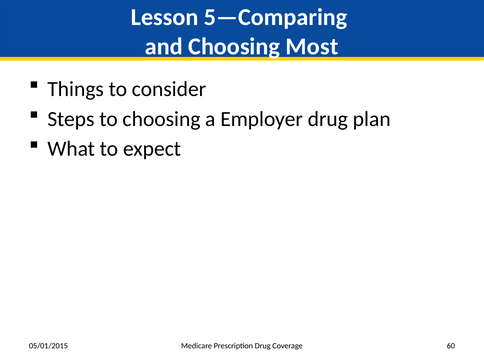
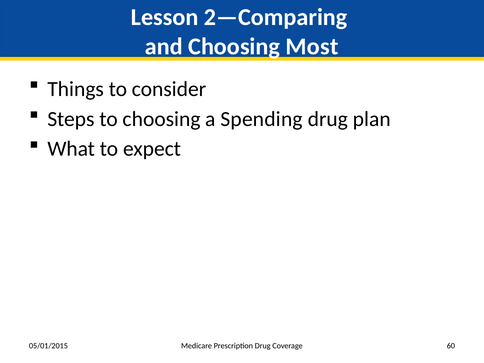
5—Comparing: 5—Comparing -> 2—Comparing
Employer: Employer -> Spending
